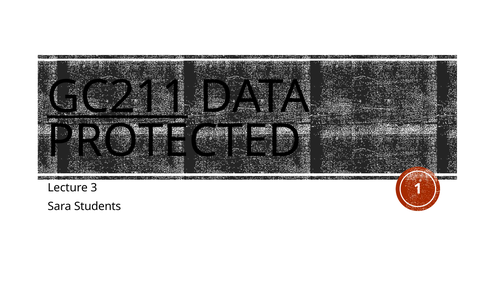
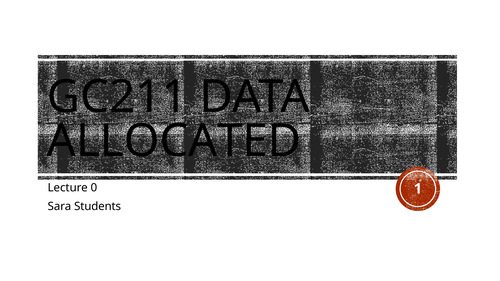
GC211 underline: present -> none
PROTECTED: PROTECTED -> ALLOCATED
3: 3 -> 0
